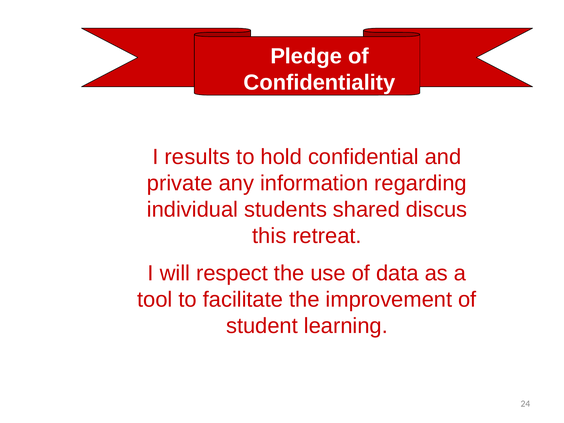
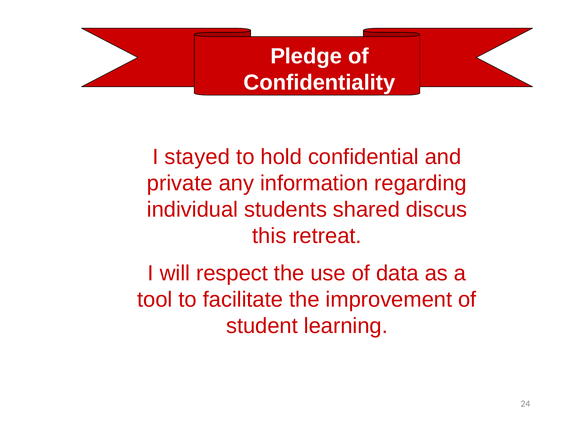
results: results -> stayed
